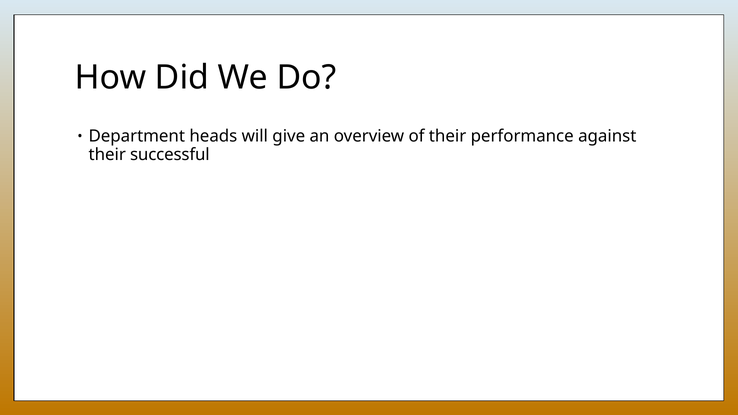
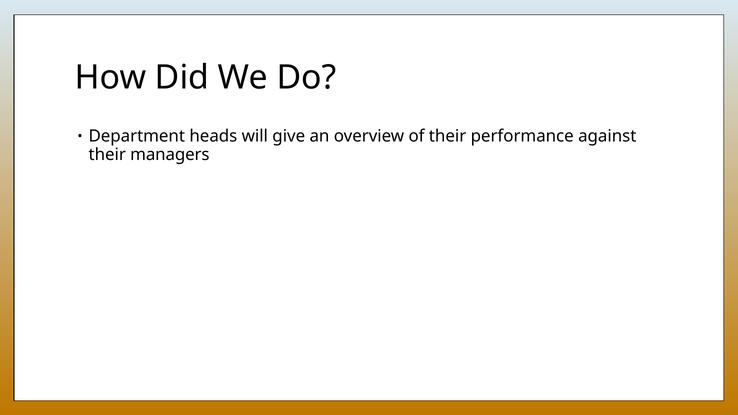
successful: successful -> managers
